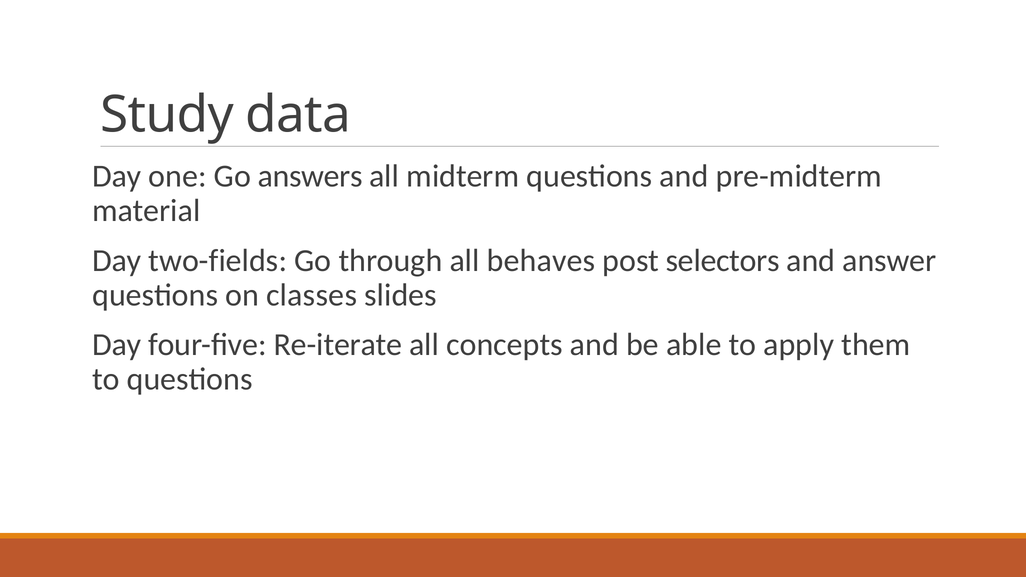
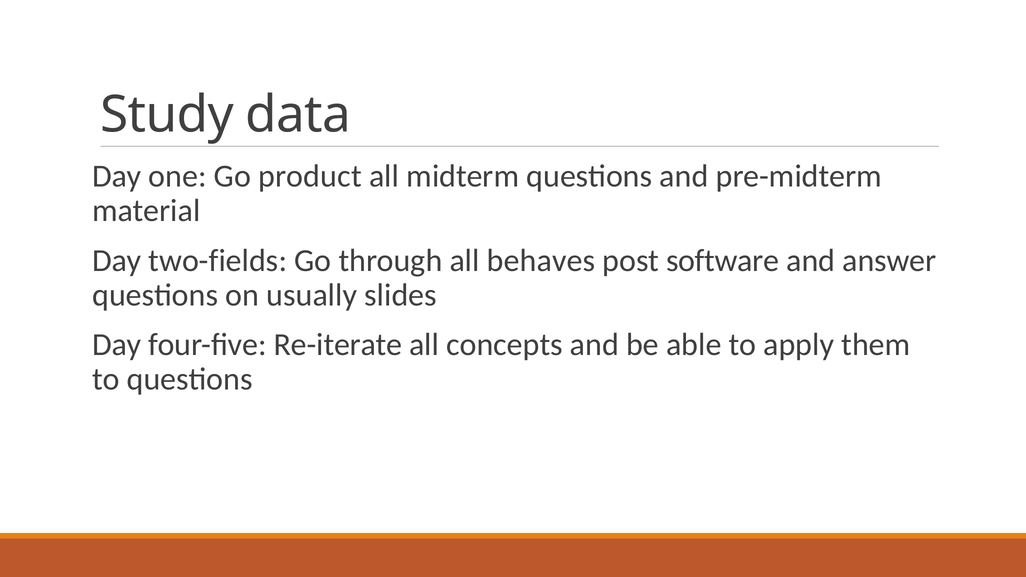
answers: answers -> product
selectors: selectors -> software
classes: classes -> usually
